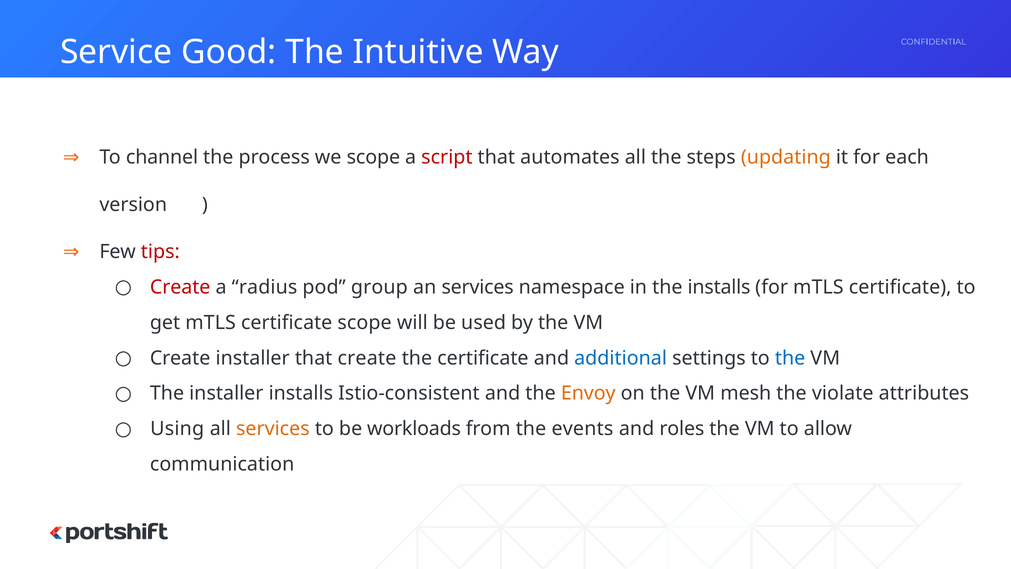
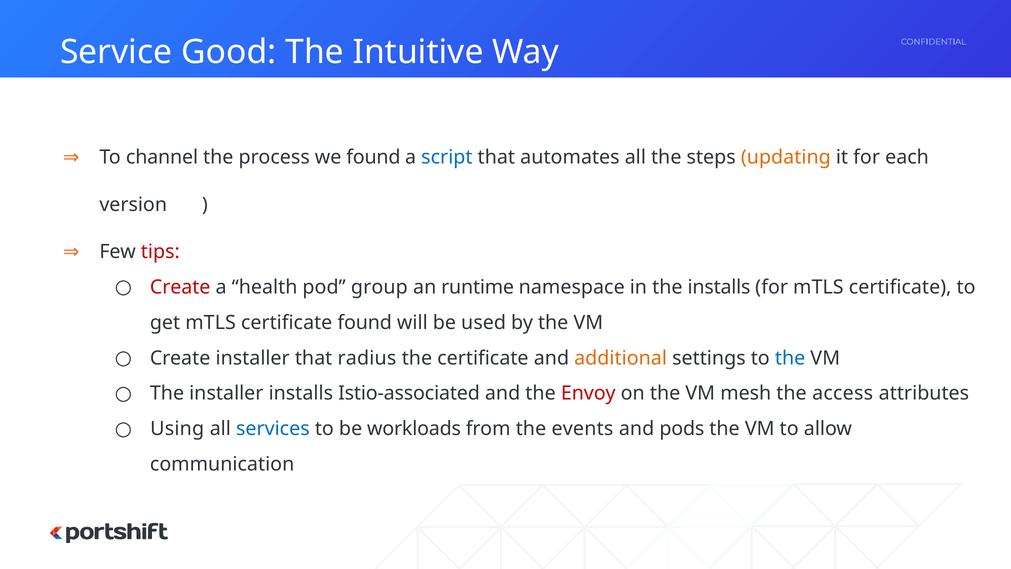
we scope: scope -> found
script colour: red -> blue
radius: radius -> health
an services: services -> runtime
certificate scope: scope -> found
that create: create -> radius
additional colour: blue -> orange
Istio-consistent: Istio-consistent -> Istio-associated
Envoy colour: orange -> red
violate: violate -> access
services at (273, 429) colour: orange -> blue
roles: roles -> pods
